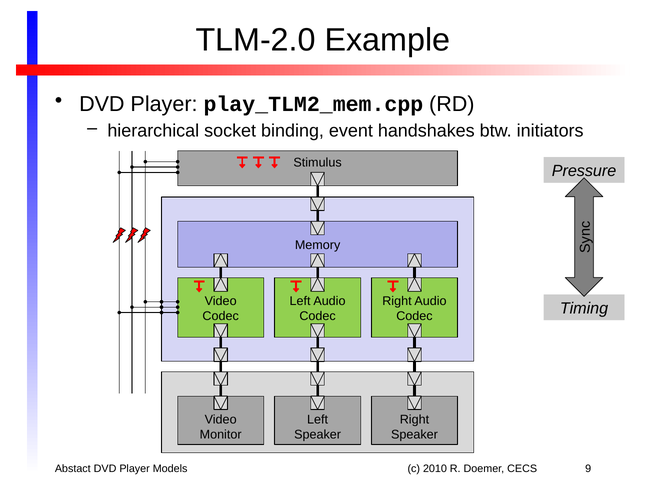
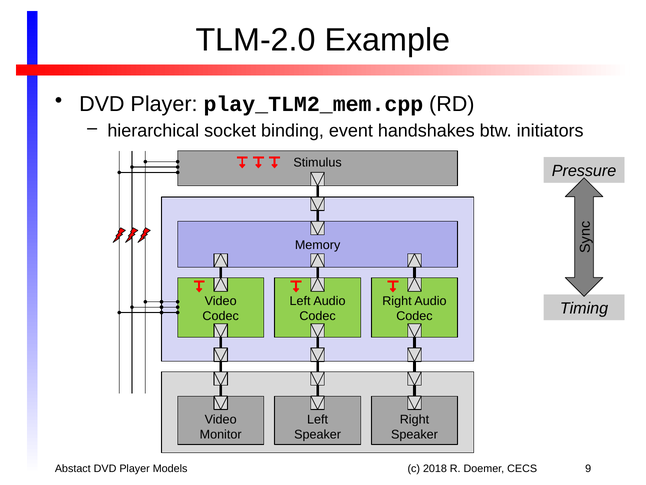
2010: 2010 -> 2018
